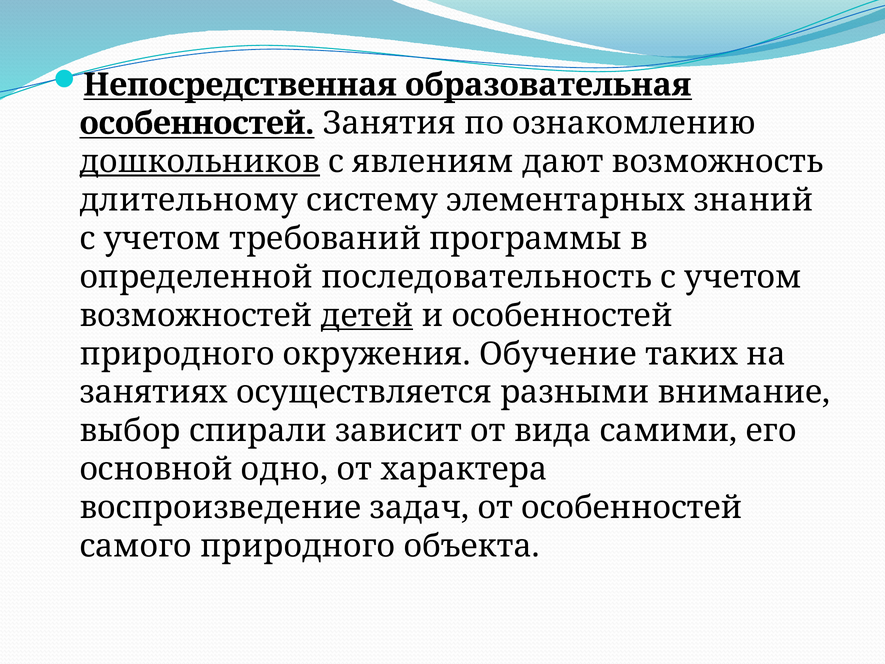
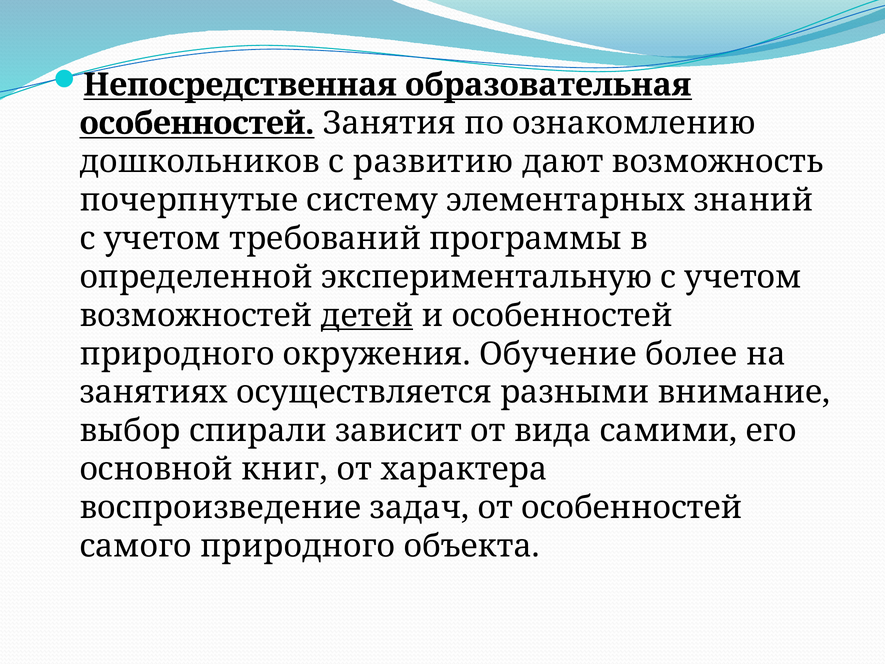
дошкольников underline: present -> none
явлениям: явлениям -> развитию
длительному: длительному -> почерпнутые
последовательность: последовательность -> экспериментальную
таких: таких -> более
одно: одно -> книг
